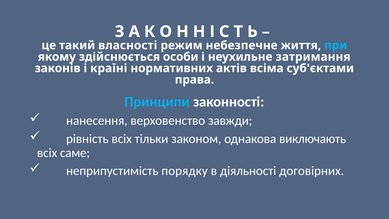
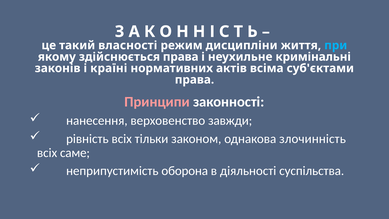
небезпечне: небезпечне -> дисципліни
здійснюється особи: особи -> права
затримання: затримання -> кримінальні
Принципи colour: light blue -> pink
виключають: виключають -> злочинність
порядку: порядку -> оборона
договірних: договірних -> суспільства
